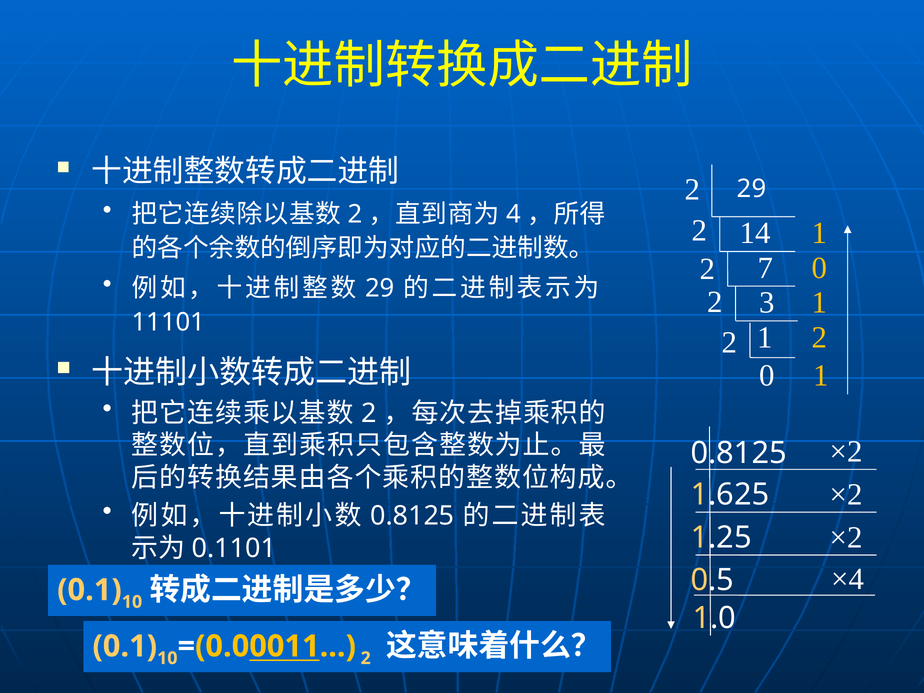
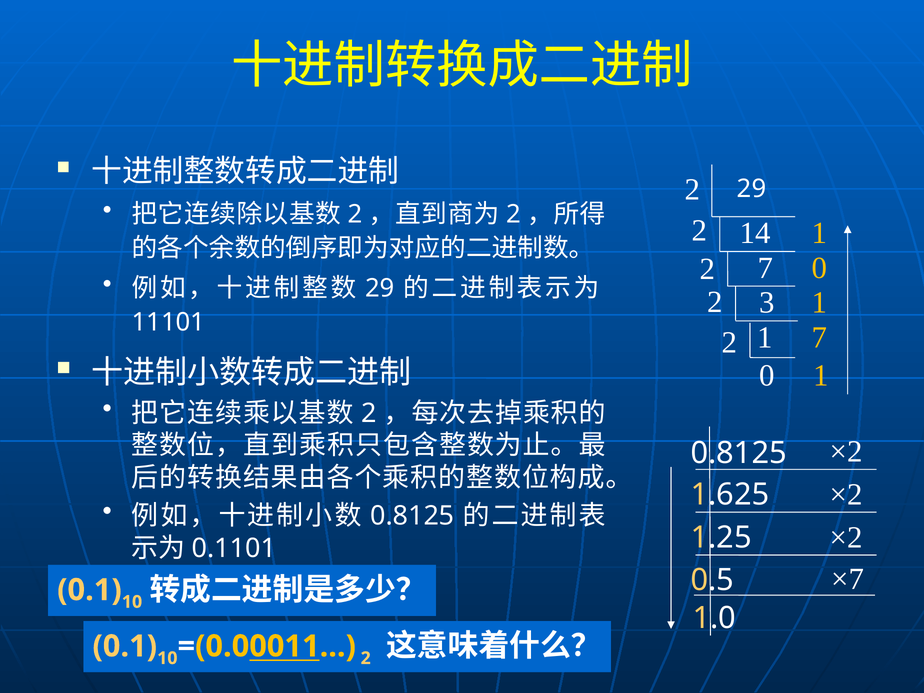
4 at (514, 214): 4 -> 2
2 1 2: 2 -> 7
×4: ×4 -> ×7
